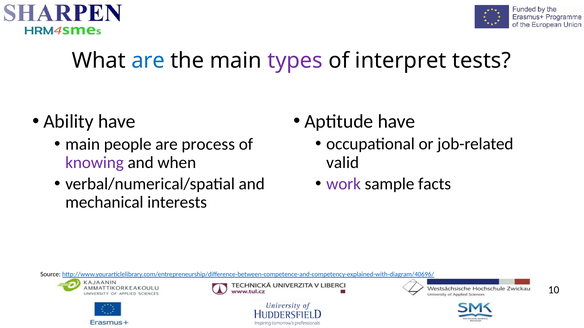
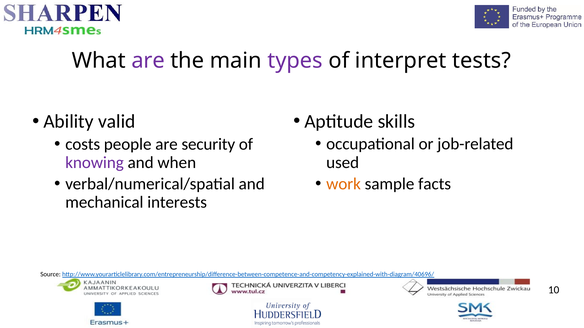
are at (148, 61) colour: blue -> purple
Aptitude have: have -> skills
Ability have: have -> valid
main at (83, 144): main -> costs
process: process -> security
valid: valid -> used
work colour: purple -> orange
